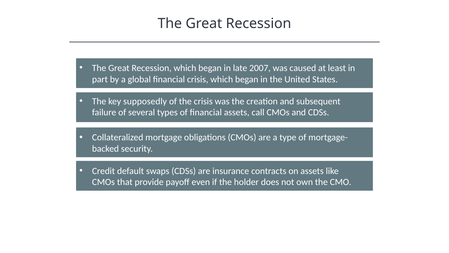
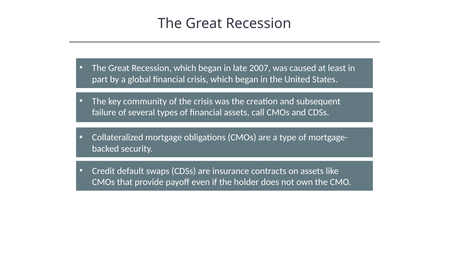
supposedly: supposedly -> community
